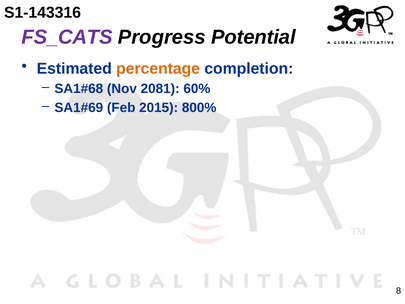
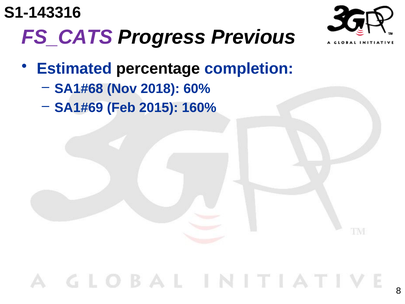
Potential: Potential -> Previous
percentage colour: orange -> black
2081: 2081 -> 2018
800%: 800% -> 160%
